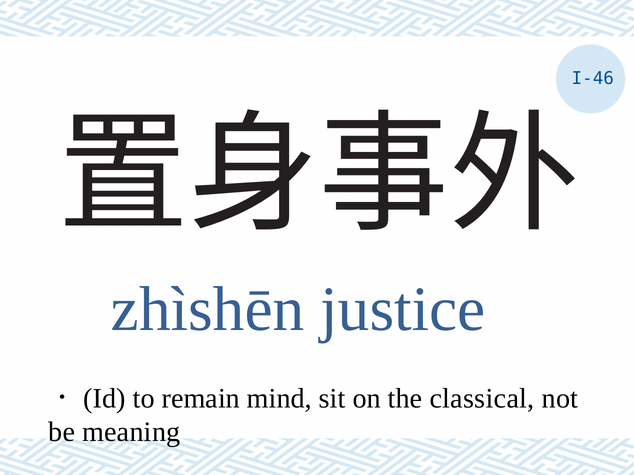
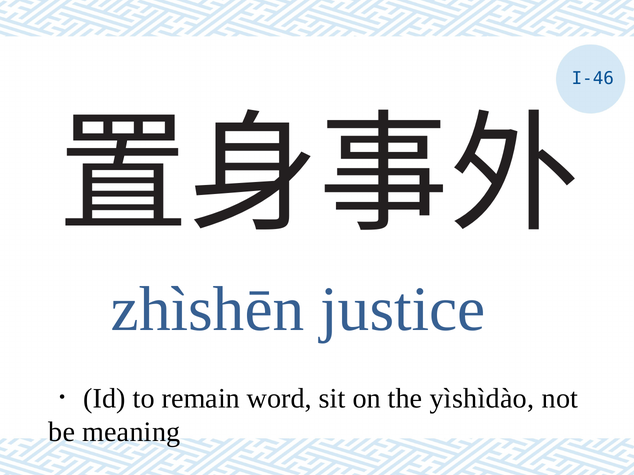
mind: mind -> word
classical: classical -> yìshìdào
